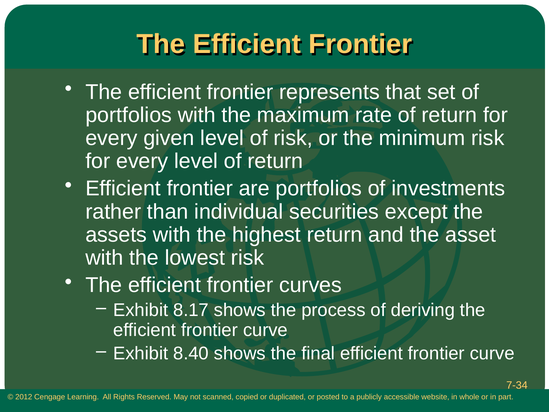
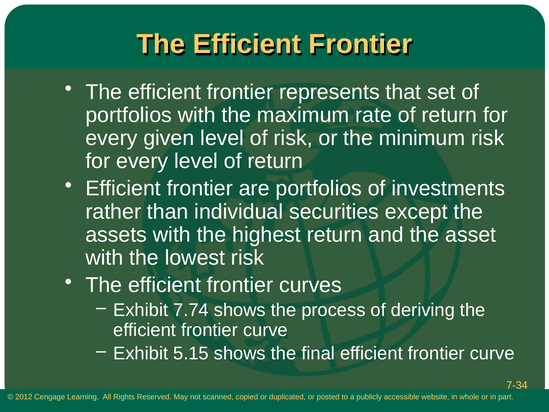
8.17: 8.17 -> 7.74
8.40: 8.40 -> 5.15
